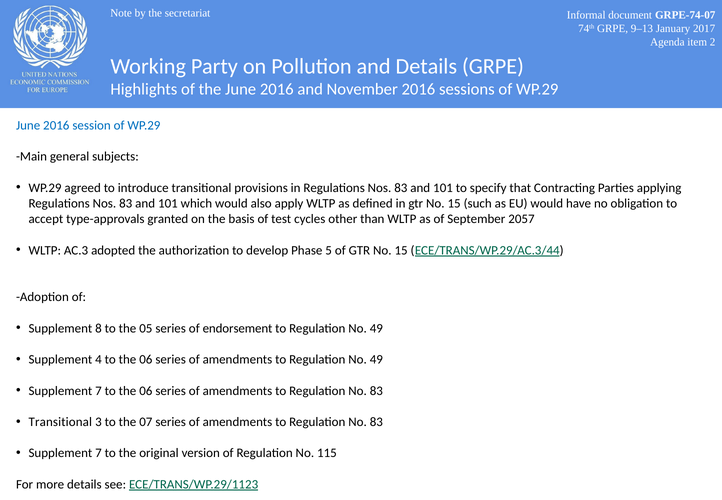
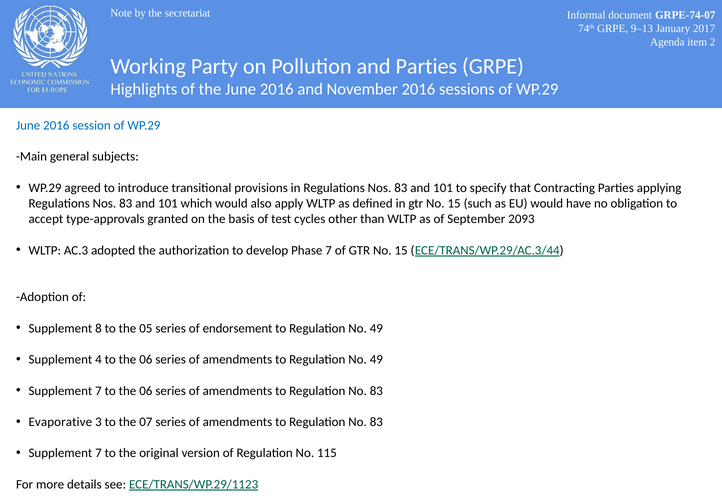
and Details: Details -> Parties
2057: 2057 -> 2093
Phase 5: 5 -> 7
Transitional at (60, 422): Transitional -> Evaporative
